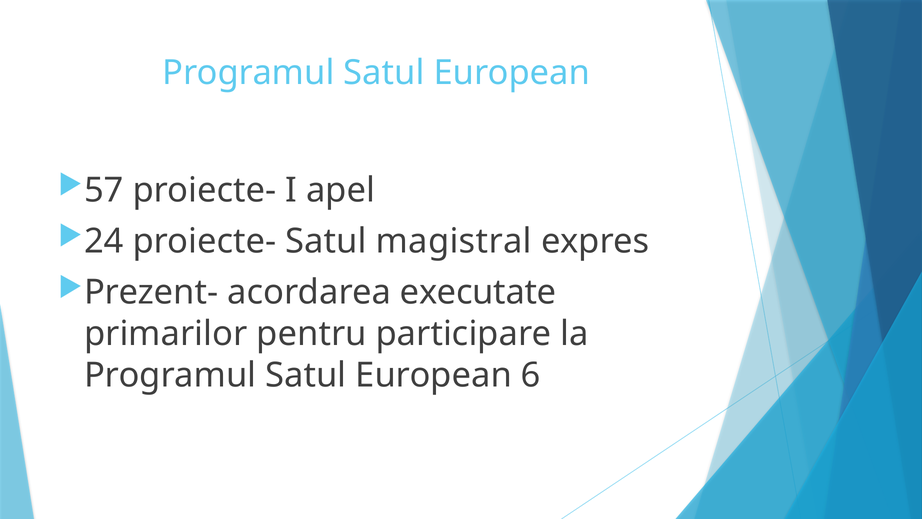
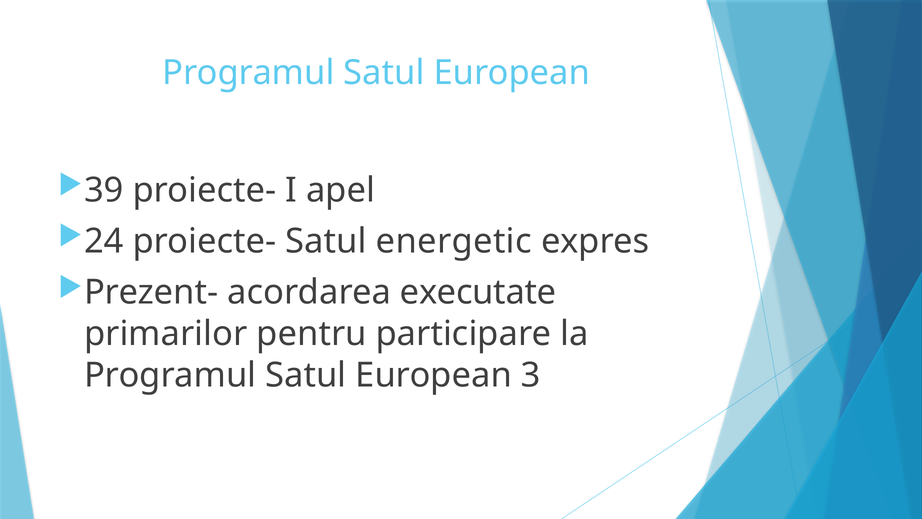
57: 57 -> 39
magistral: magistral -> energetic
6: 6 -> 3
